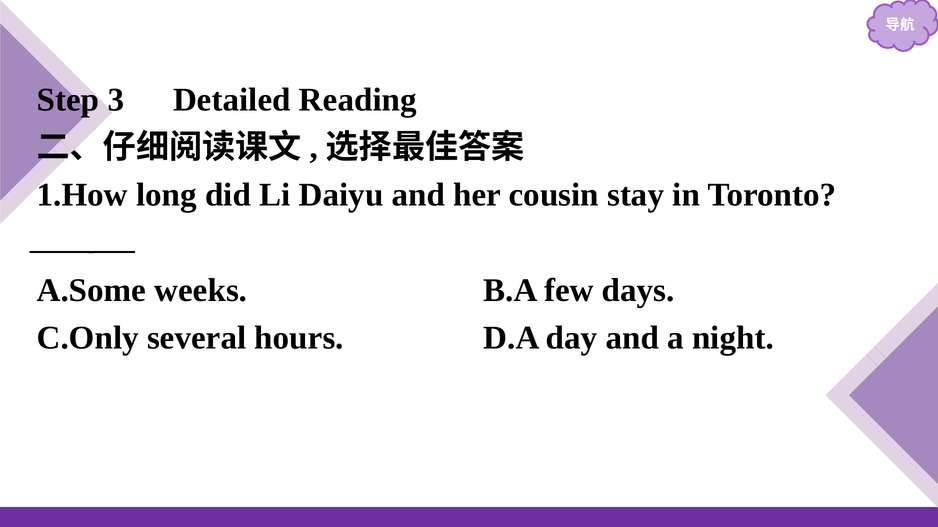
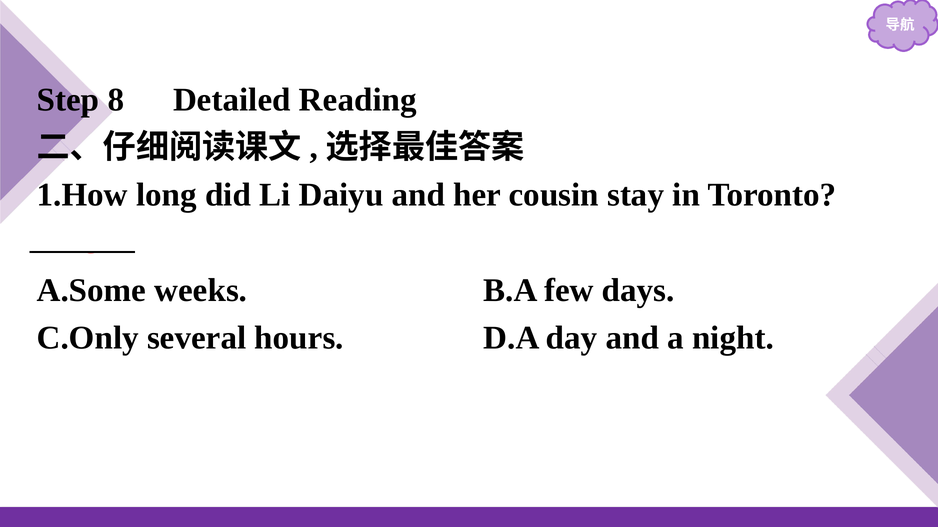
3: 3 -> 8
